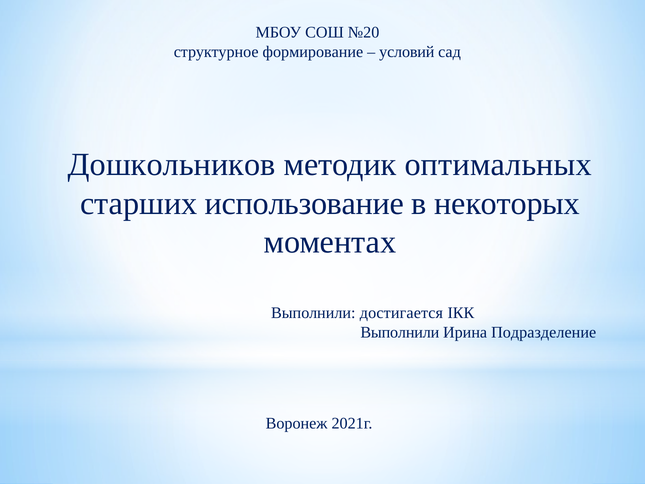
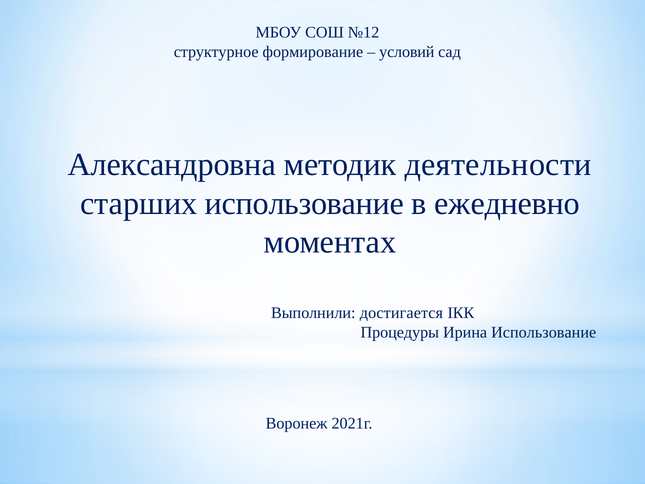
№20: №20 -> №12
Дошкольников: Дошкольников -> Александровна
оптимальных: оптимальных -> деятельности
некоторых: некоторых -> ежедневно
Выполнили at (400, 332): Выполнили -> Процедуры
Ирина Подразделение: Подразделение -> Использование
